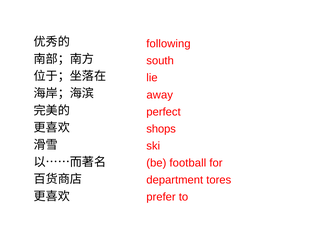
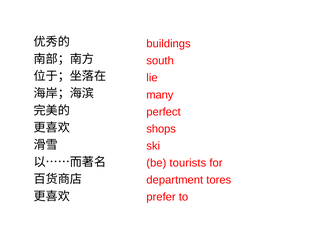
following: following -> buildings
away: away -> many
football: football -> tourists
